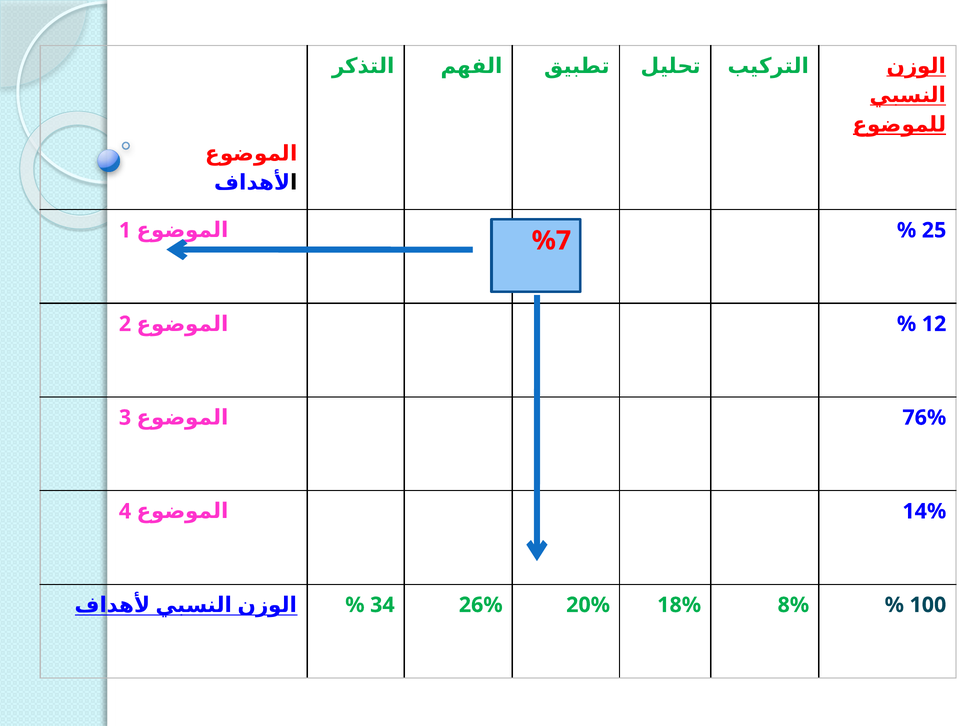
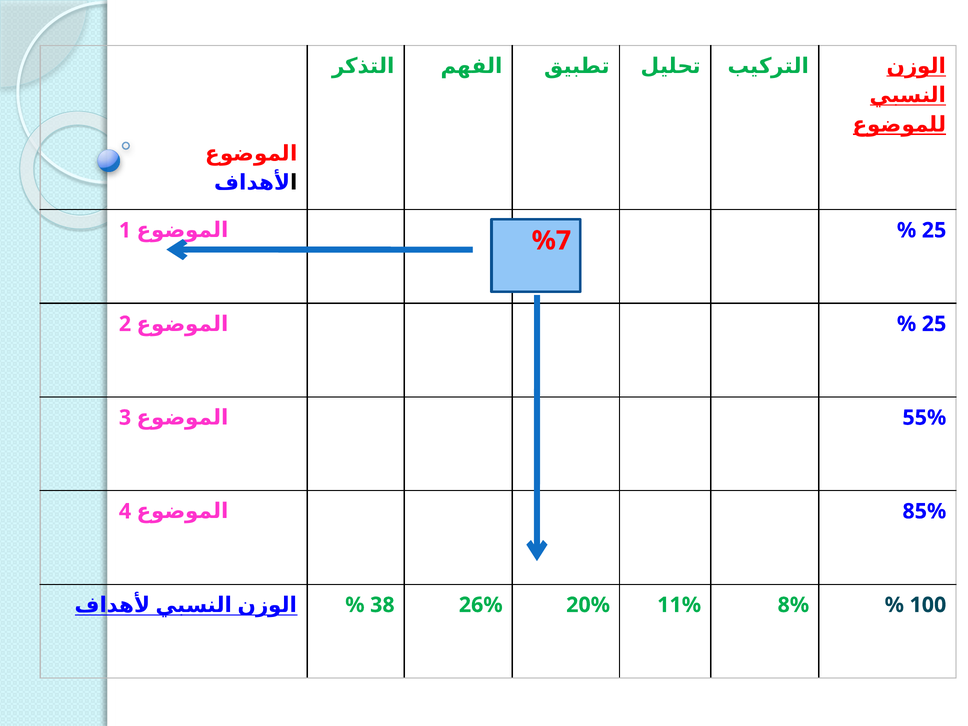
2 12: 12 -> 25
76%: 76% -> 55%
14%: 14% -> 85%
34: 34 -> 38
18%: 18% -> 11%
